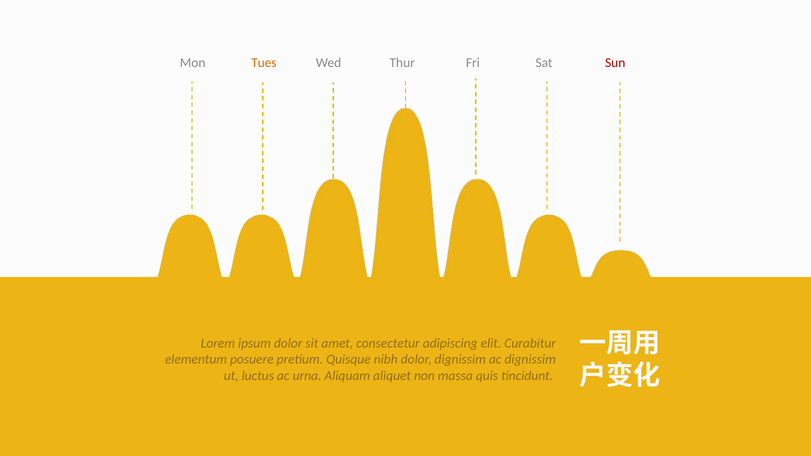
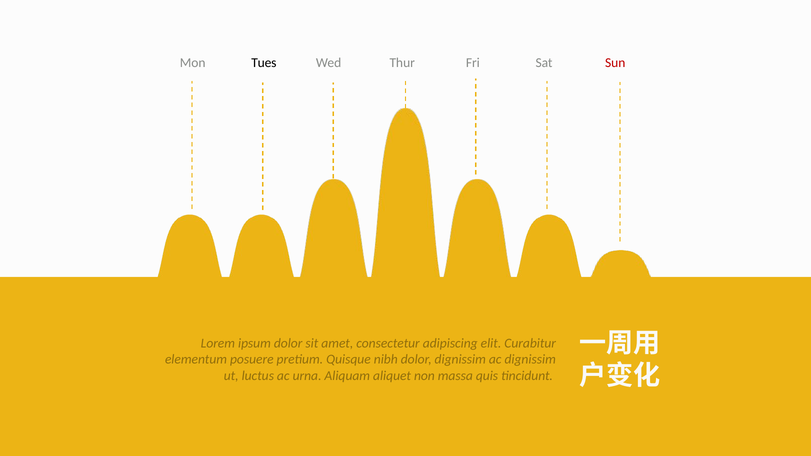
Tues colour: orange -> black
